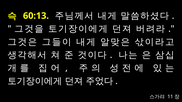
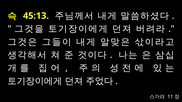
60:13: 60:13 -> 45:13
